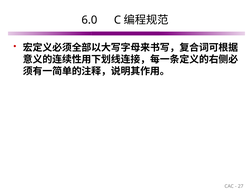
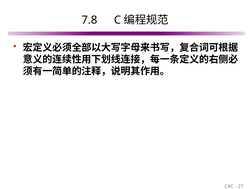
6.0: 6.0 -> 7.8
